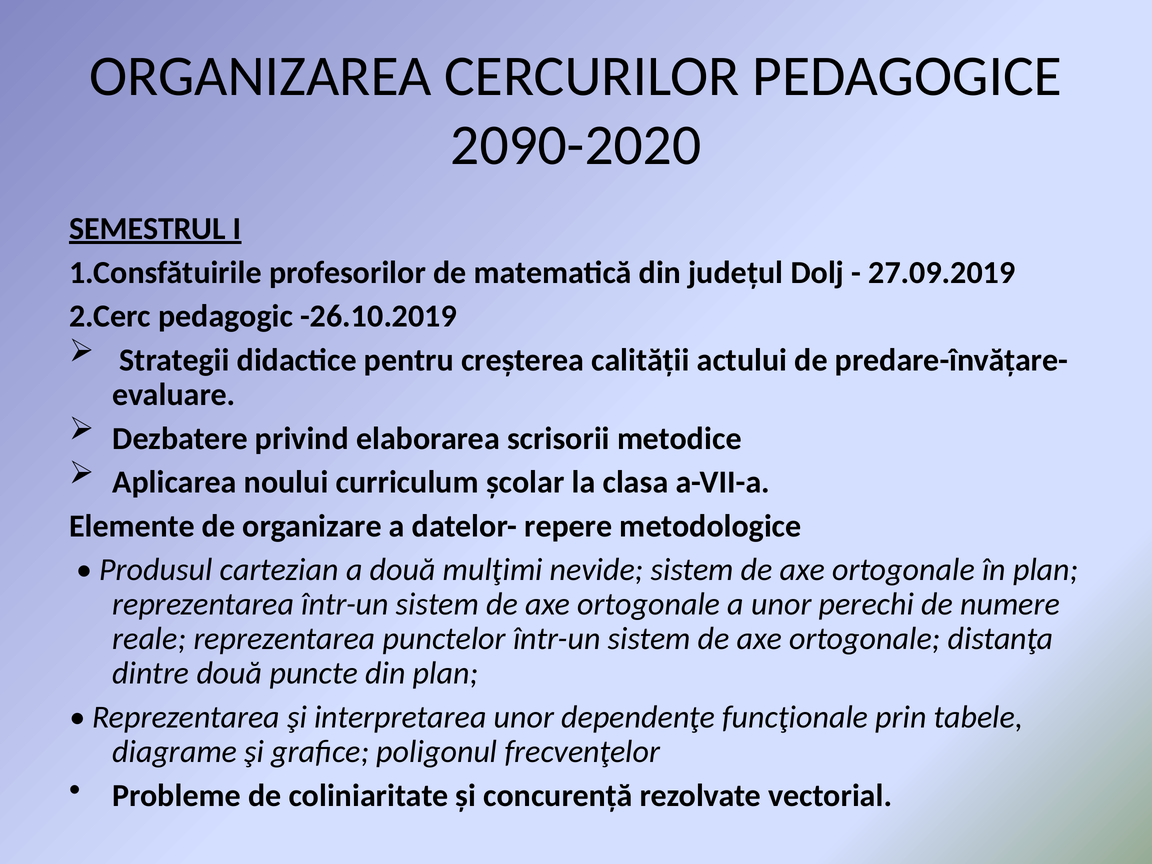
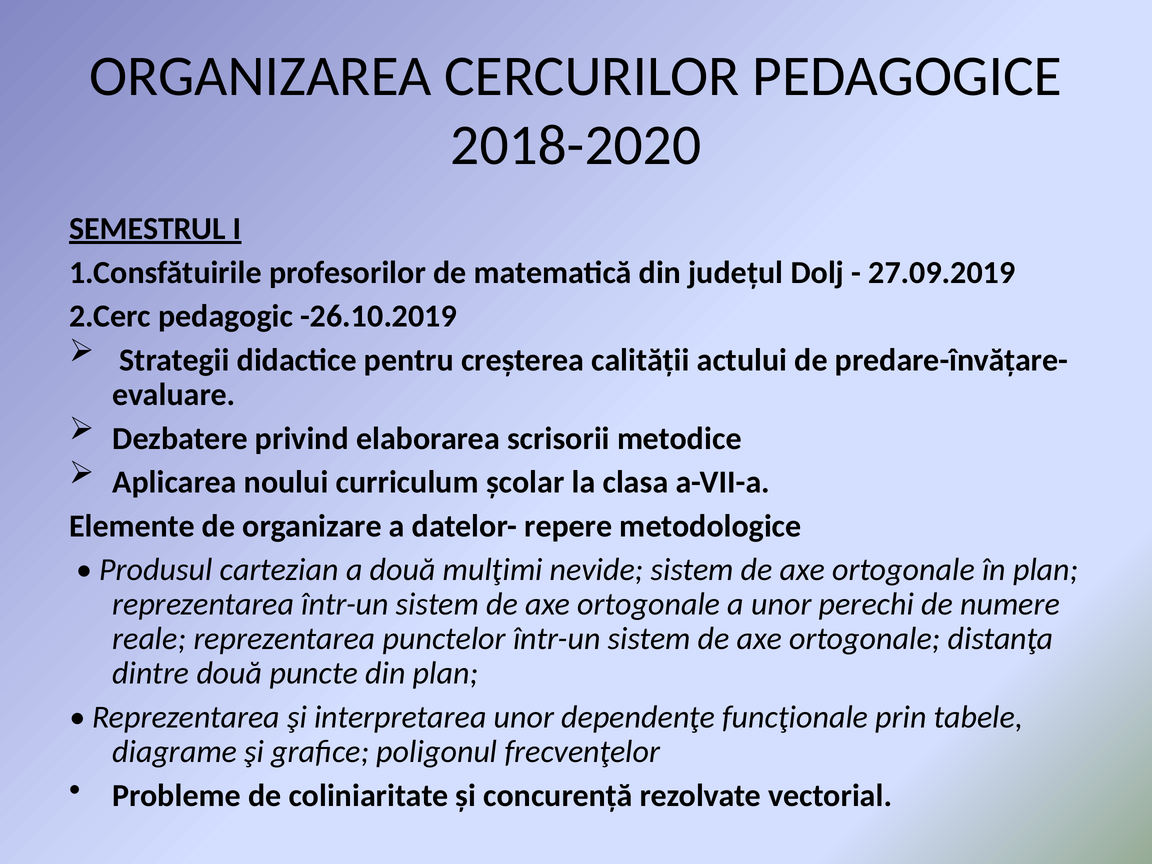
2090-2020: 2090-2020 -> 2018-2020
